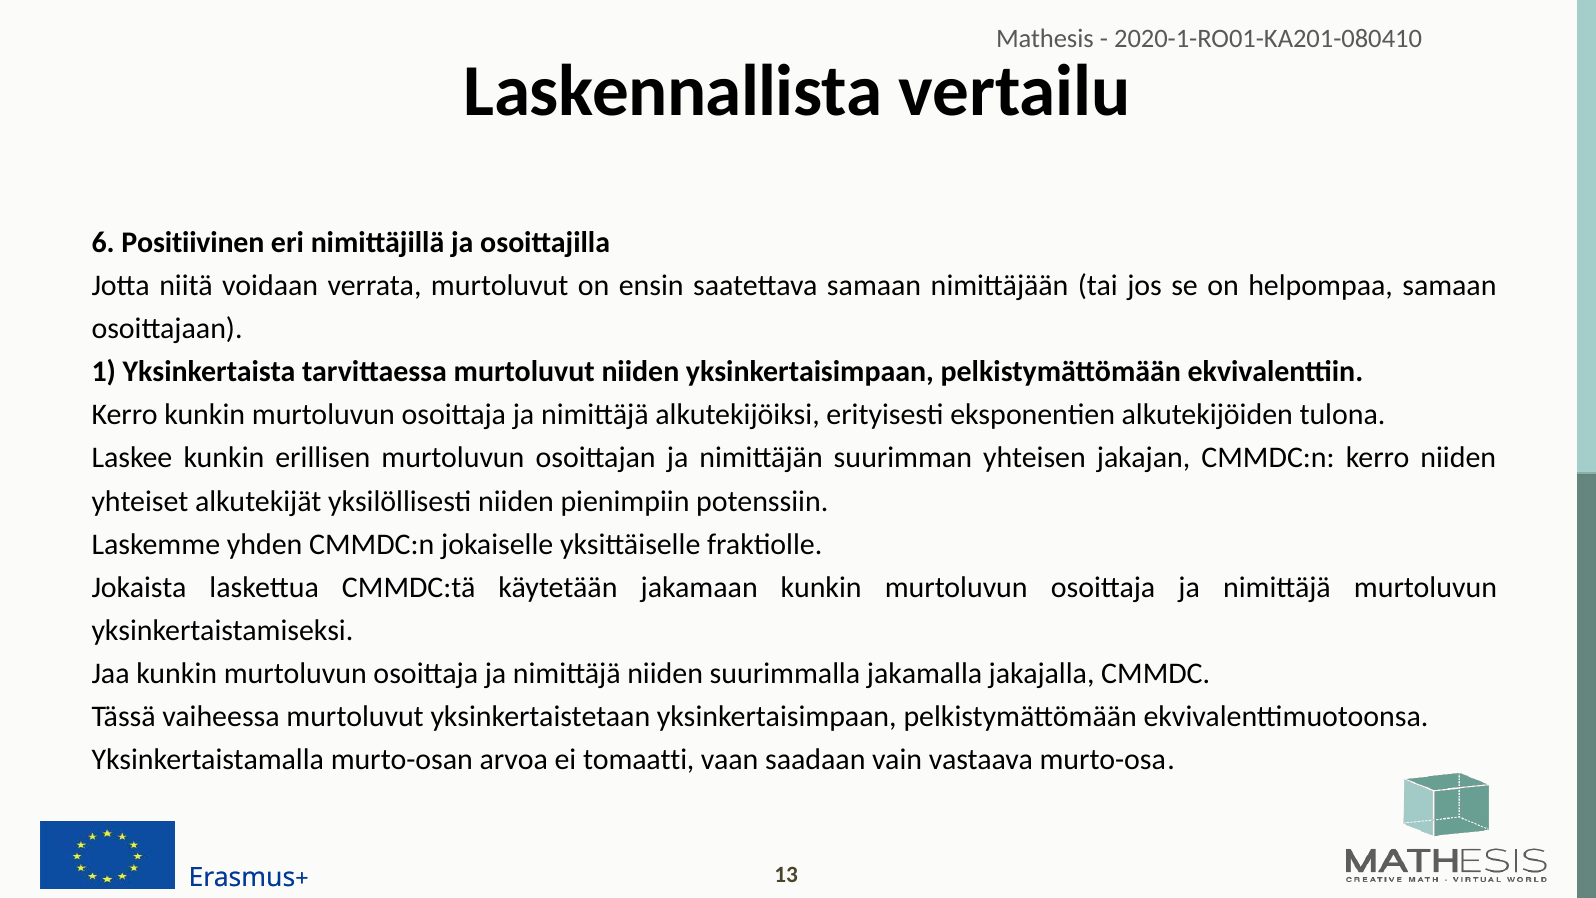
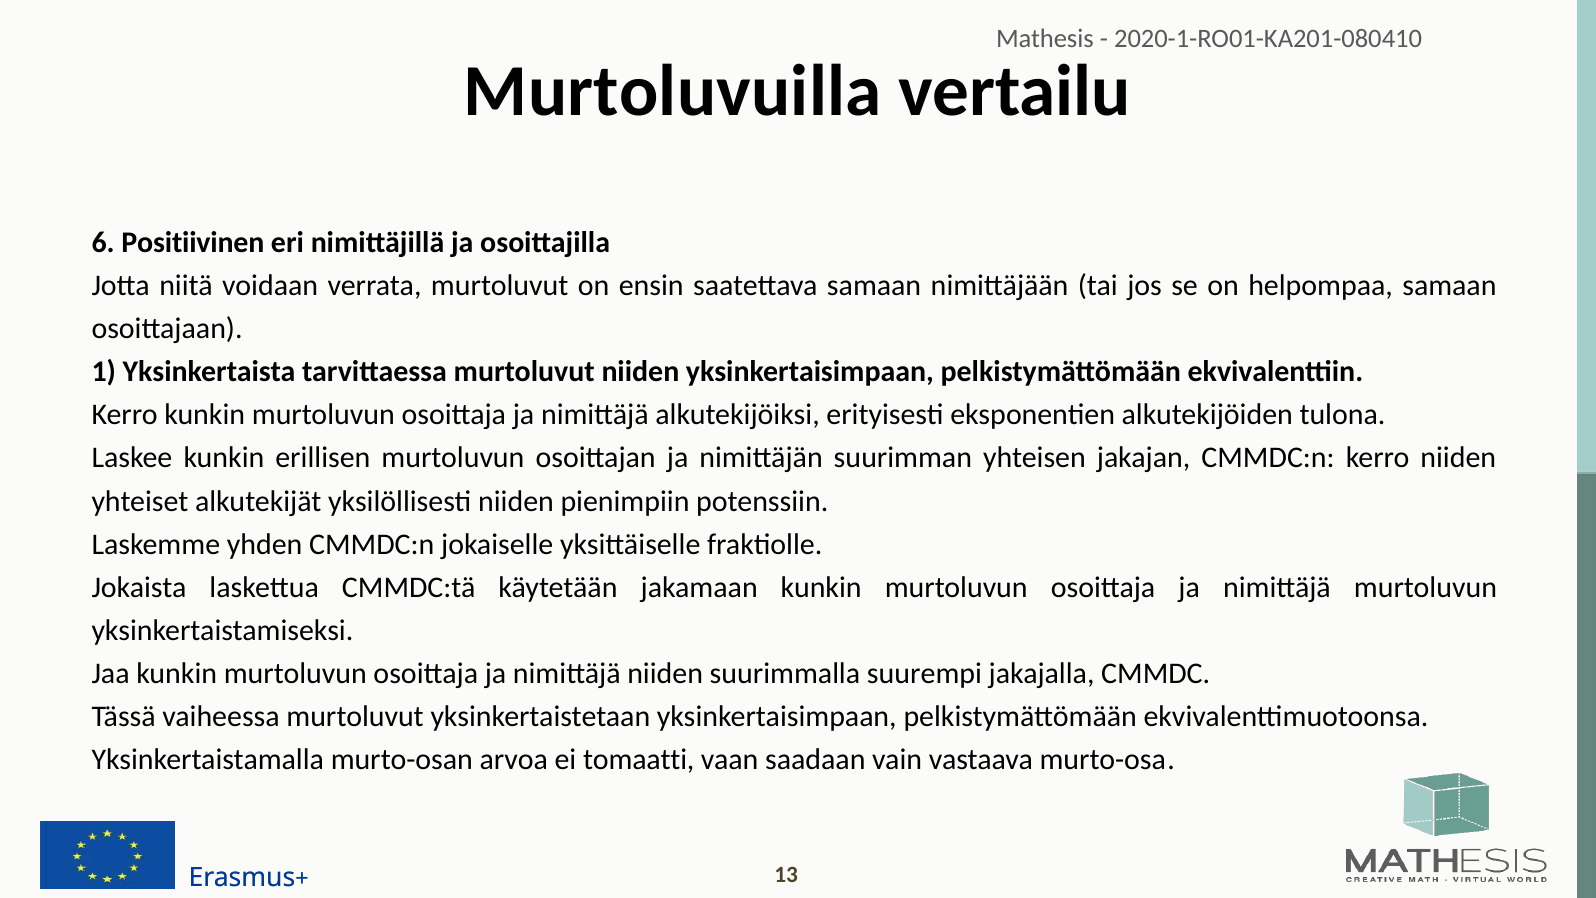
Laskennallista: Laskennallista -> Murtoluvuilla
jakamalla: jakamalla -> suurempi
